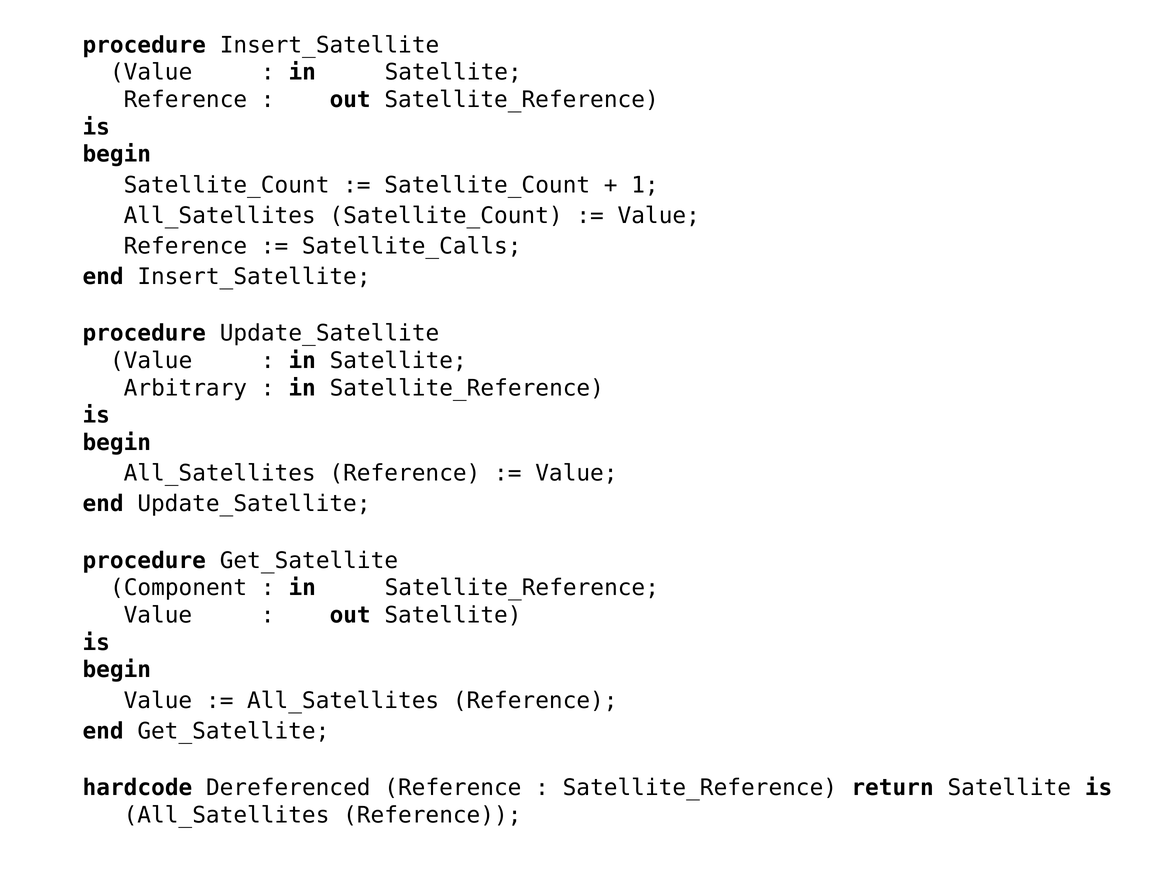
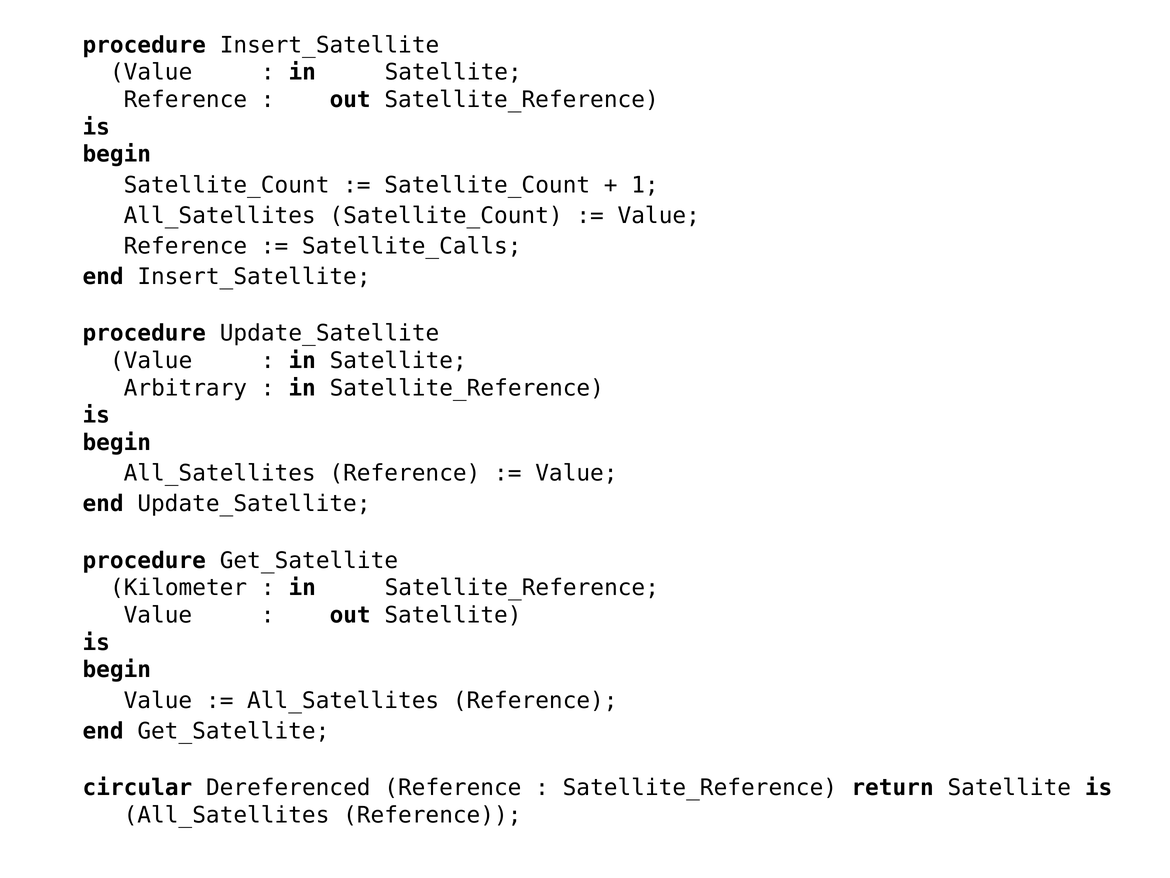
Component: Component -> Kilometer
hardcode: hardcode -> circular
